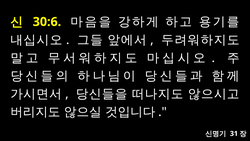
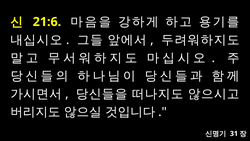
30:6: 30:6 -> 21:6
